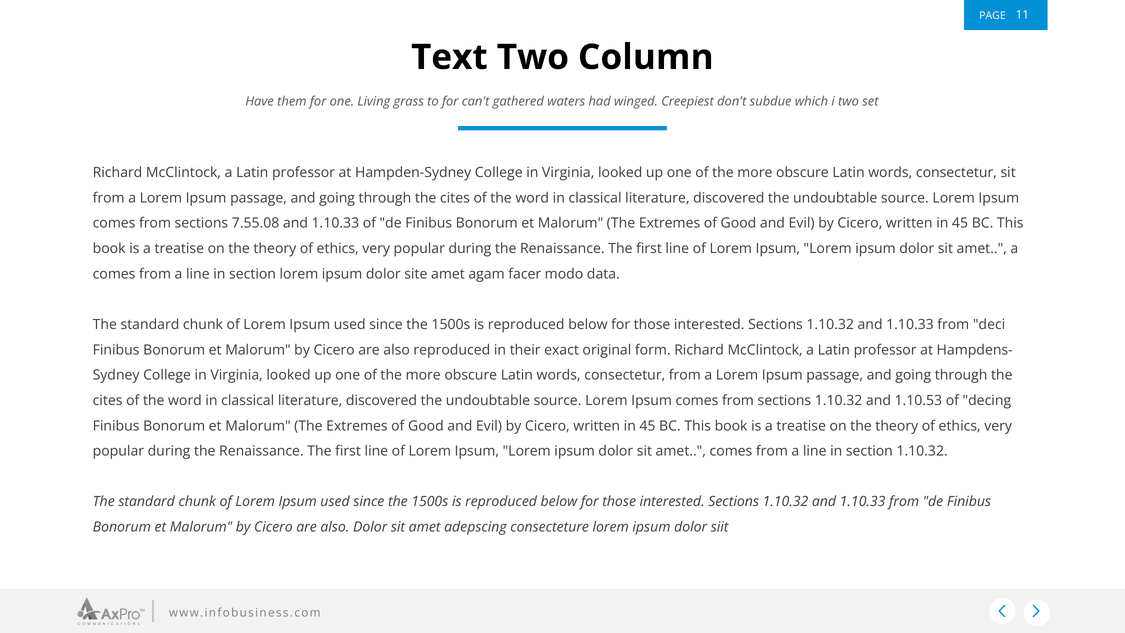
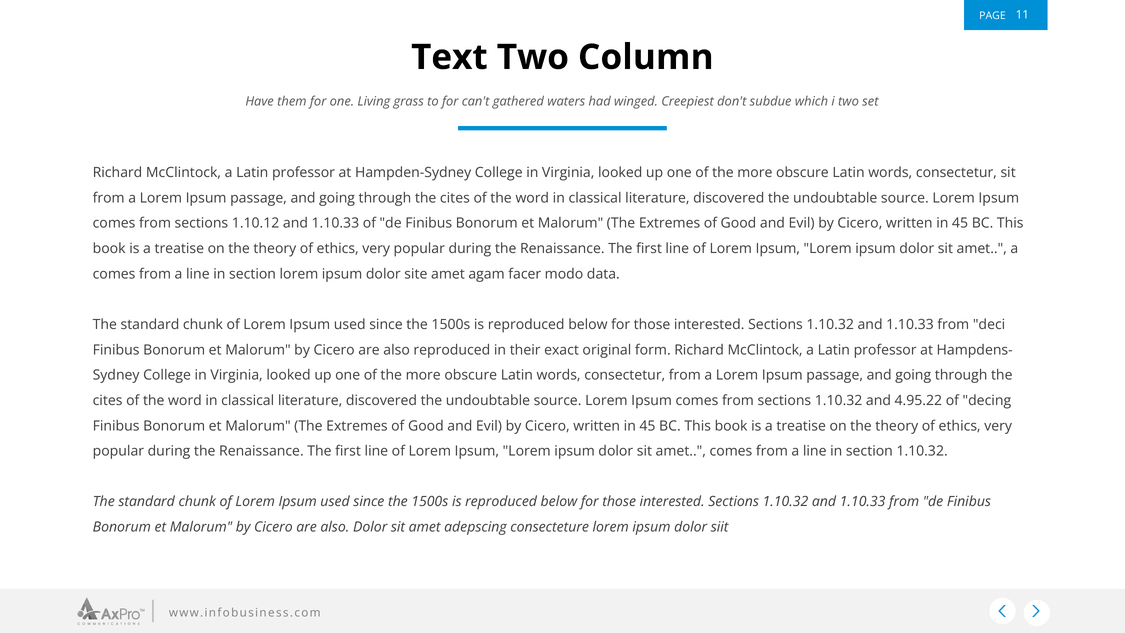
7.55.08: 7.55.08 -> 1.10.12
1.10.53: 1.10.53 -> 4.95.22
